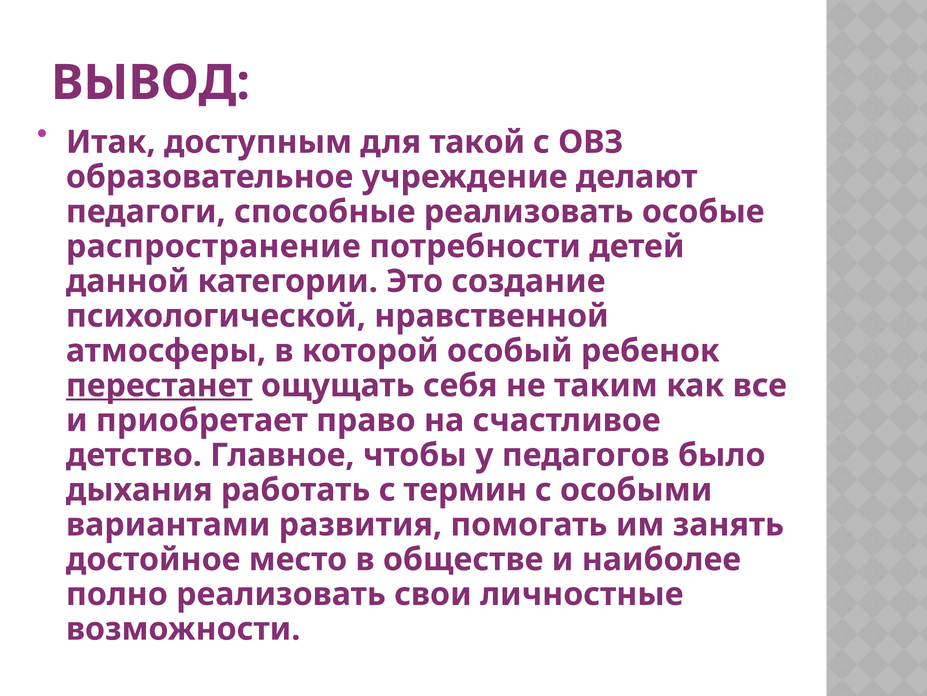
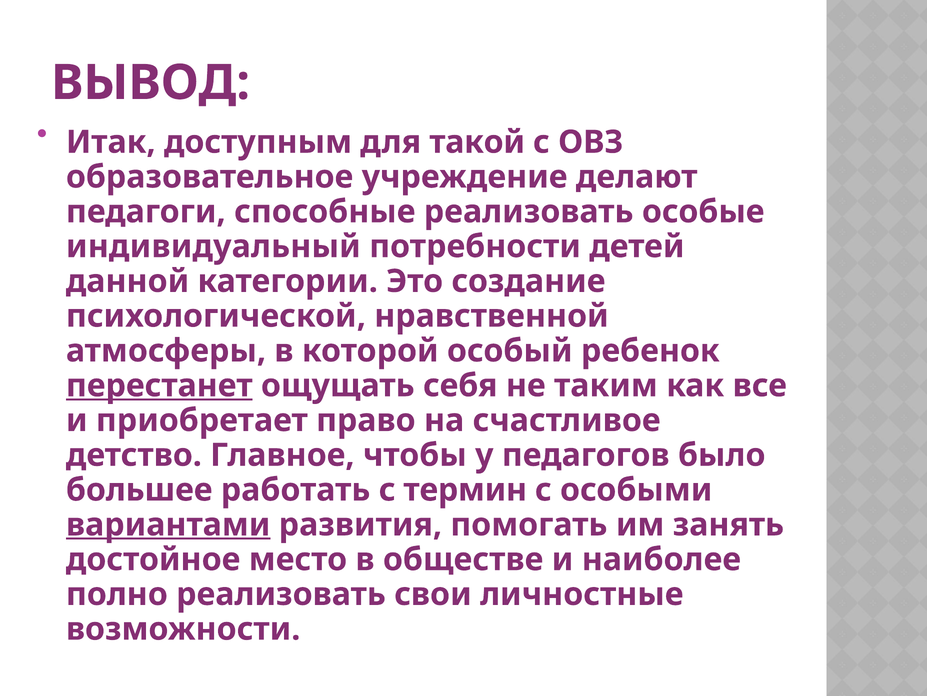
распространение: распространение -> индивидуальный
дыхания: дыхания -> большее
вариантами underline: none -> present
